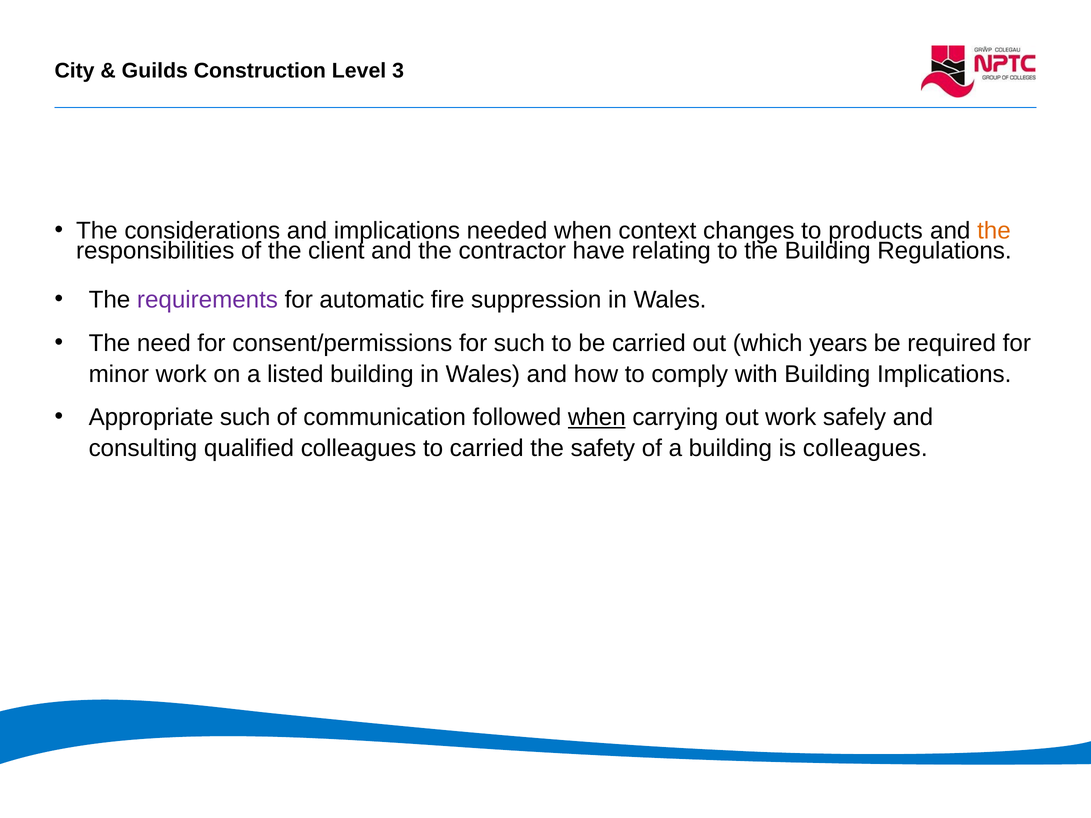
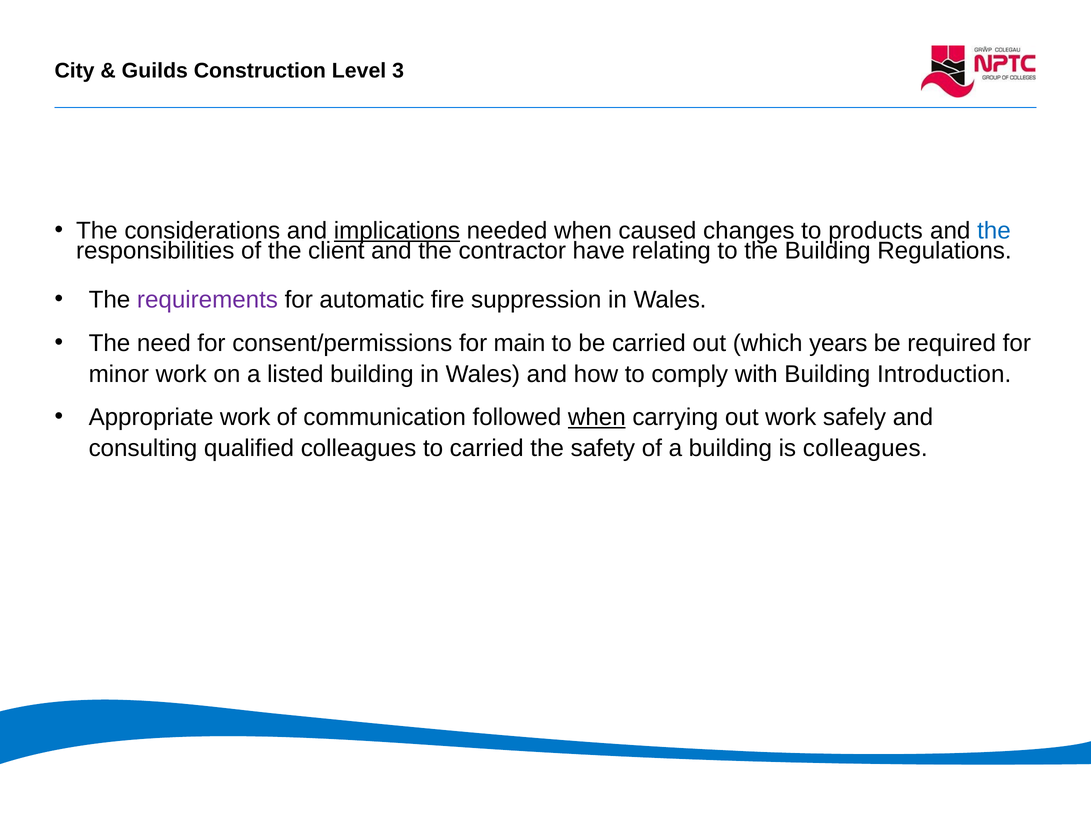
implications at (397, 231) underline: none -> present
context: context -> caused
the at (994, 231) colour: orange -> blue
for such: such -> main
Building Implications: Implications -> Introduction
Appropriate such: such -> work
